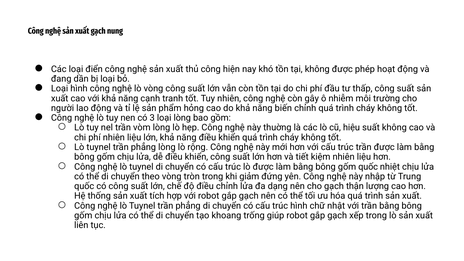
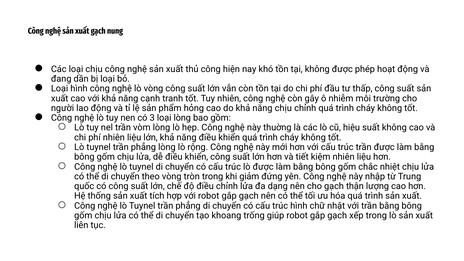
loại điển: điển -> chịu
năng biến: biến -> chịu
gốm quốc: quốc -> chắc
